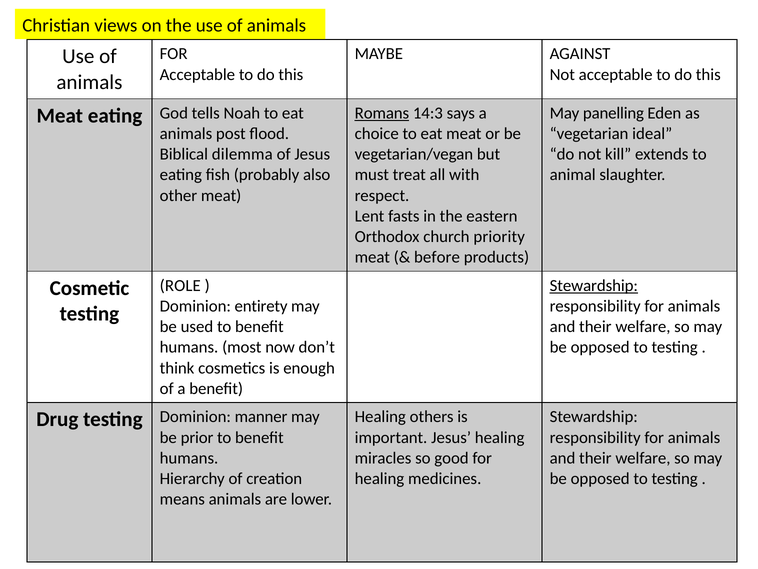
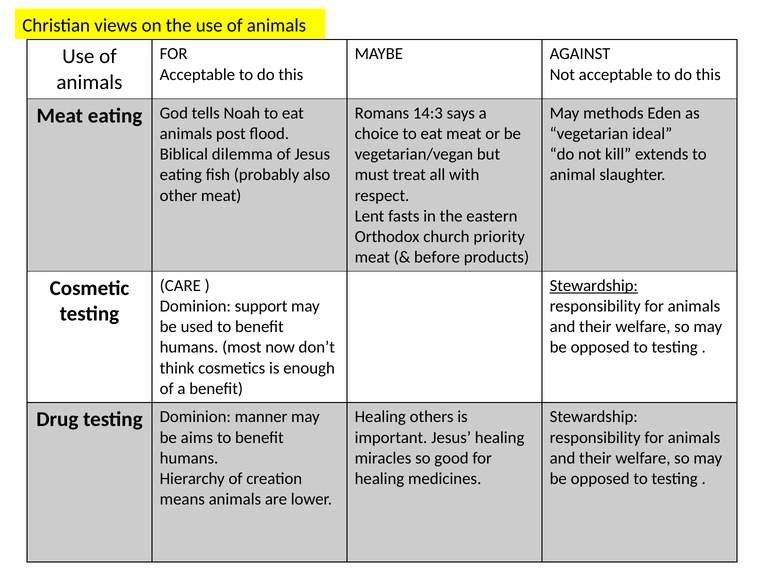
Romans underline: present -> none
panelling: panelling -> methods
ROLE: ROLE -> CARE
entirety: entirety -> support
prior: prior -> aims
